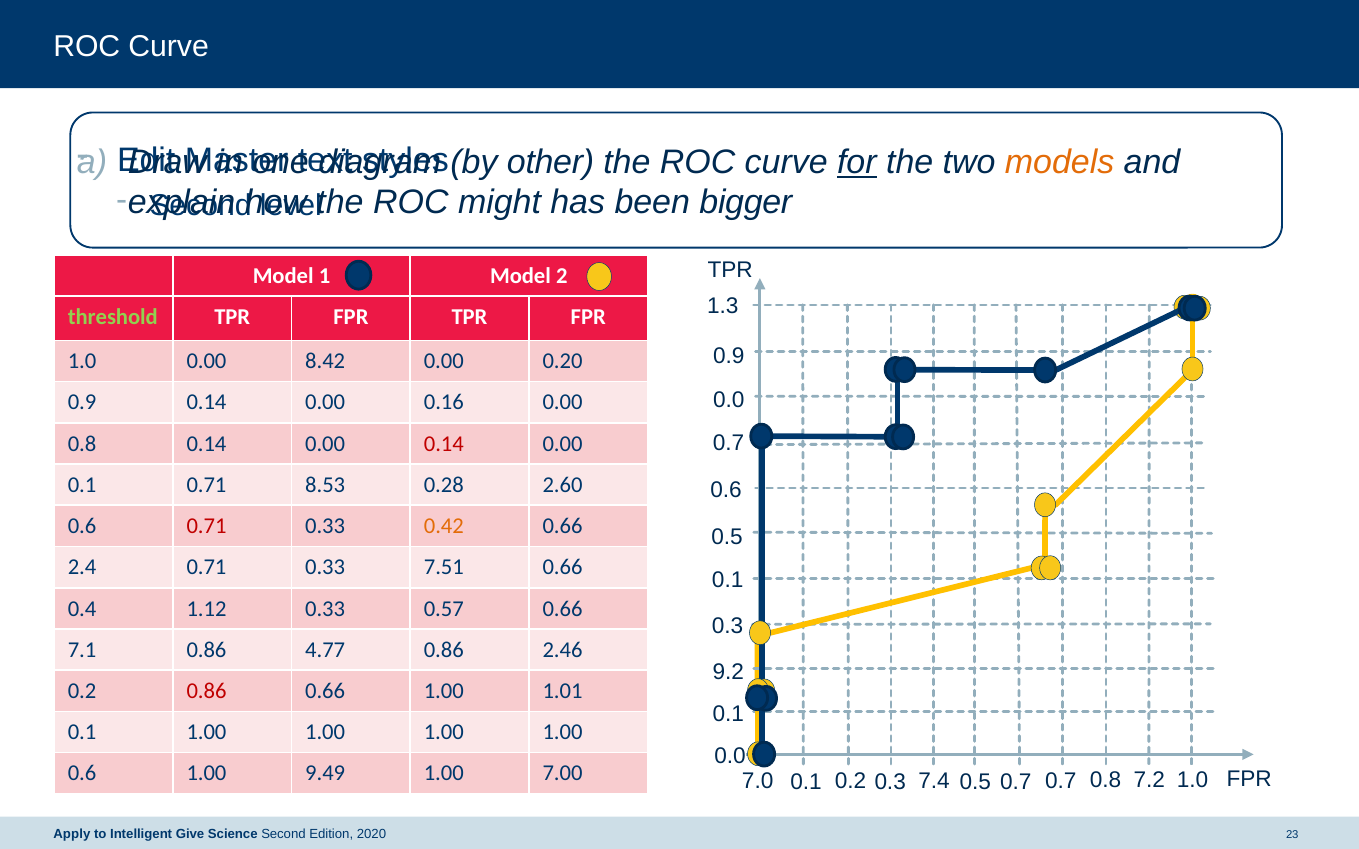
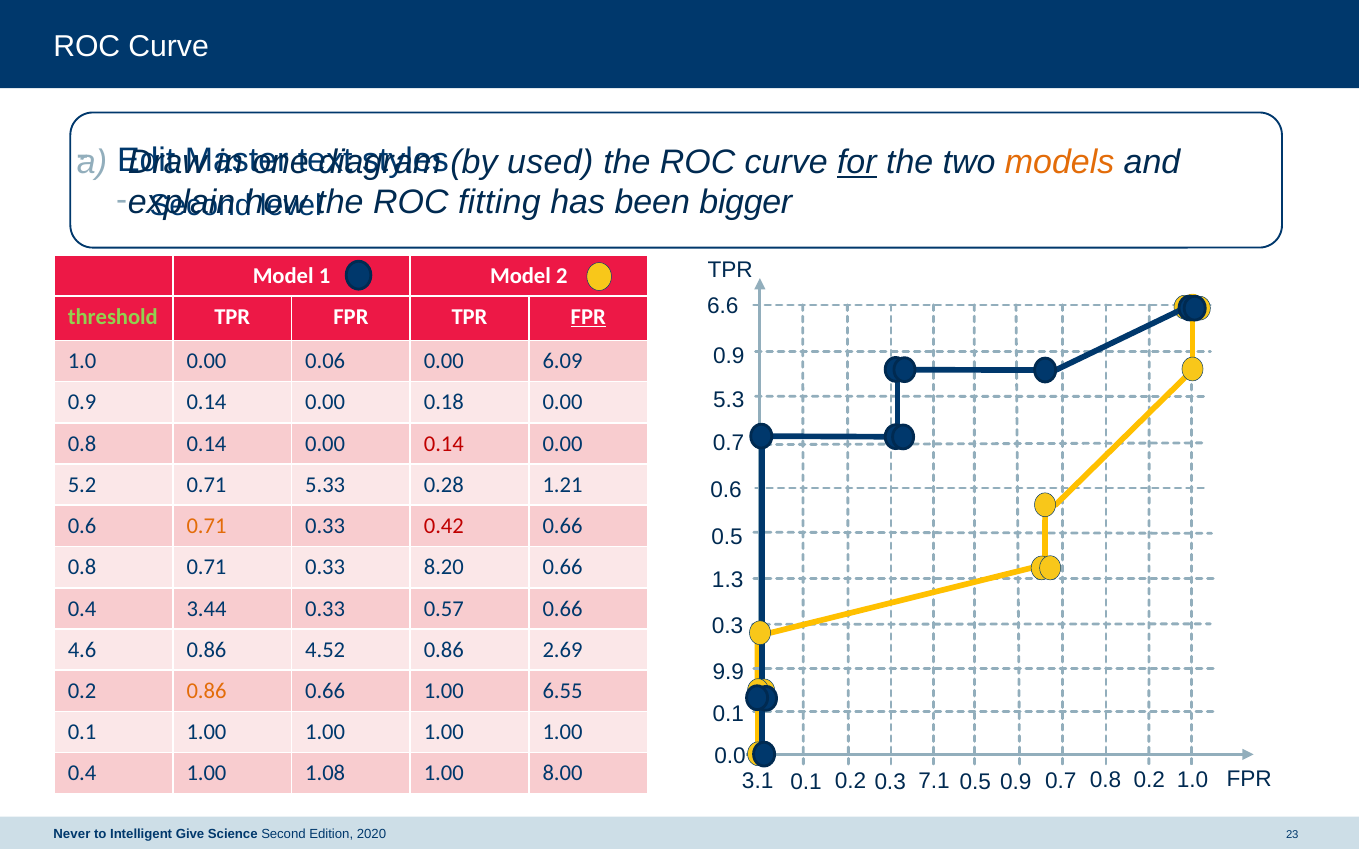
other: other -> used
might: might -> fitting
1.3: 1.3 -> 6.6
FPR at (588, 317) underline: none -> present
8.42: 8.42 -> 0.06
0.20: 0.20 -> 6.09
0.0 at (729, 400): 0.0 -> 5.3
0.16: 0.16 -> 0.18
0.1 at (82, 485): 0.1 -> 5.2
8.53: 8.53 -> 5.33
2.60: 2.60 -> 1.21
0.71 at (206, 526) colour: red -> orange
0.42 colour: orange -> red
2.4 at (82, 568): 2.4 -> 0.8
7.51: 7.51 -> 8.20
0.1 at (728, 580): 0.1 -> 1.3
1.12: 1.12 -> 3.44
7.1: 7.1 -> 4.6
4.77: 4.77 -> 4.52
2.46: 2.46 -> 2.69
9.2: 9.2 -> 9.9
0.86 at (206, 691) colour: red -> orange
1.01: 1.01 -> 6.55
0.6 at (82, 774): 0.6 -> 0.4
9.49: 9.49 -> 1.08
7.00: 7.00 -> 8.00
7.0: 7.0 -> 3.1
7.4: 7.4 -> 7.1
0.5 0.7: 0.7 -> 0.9
0.8 7.2: 7.2 -> 0.2
Apply: Apply -> Never
